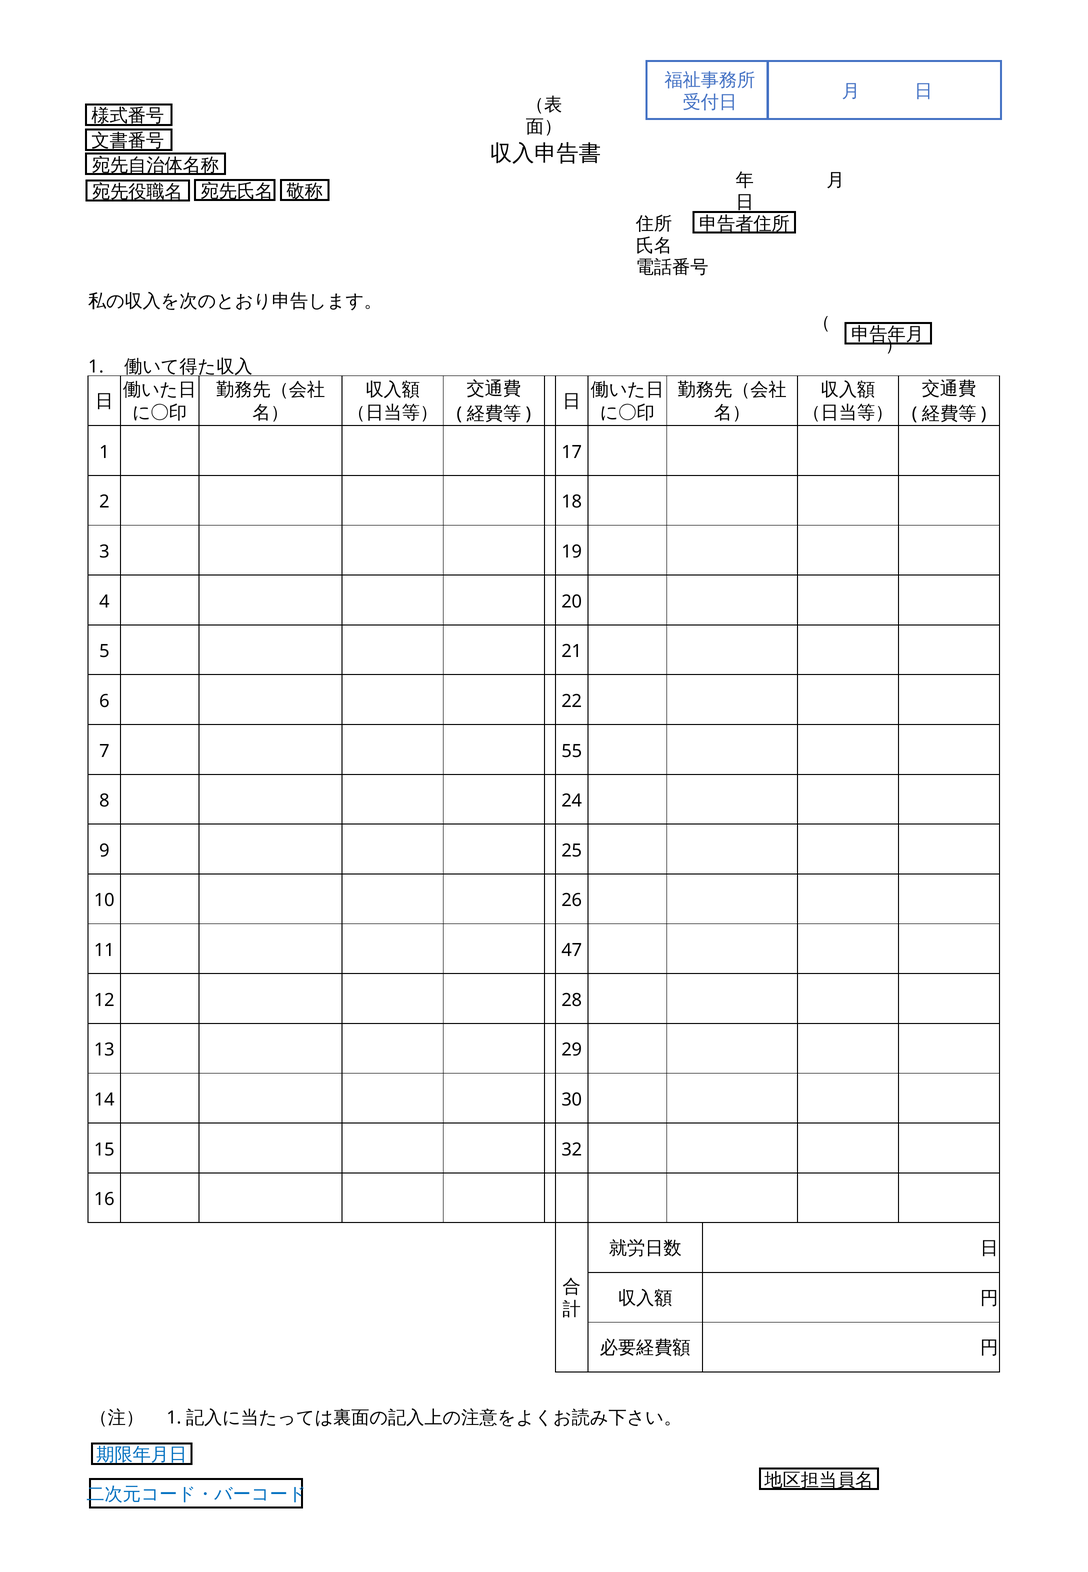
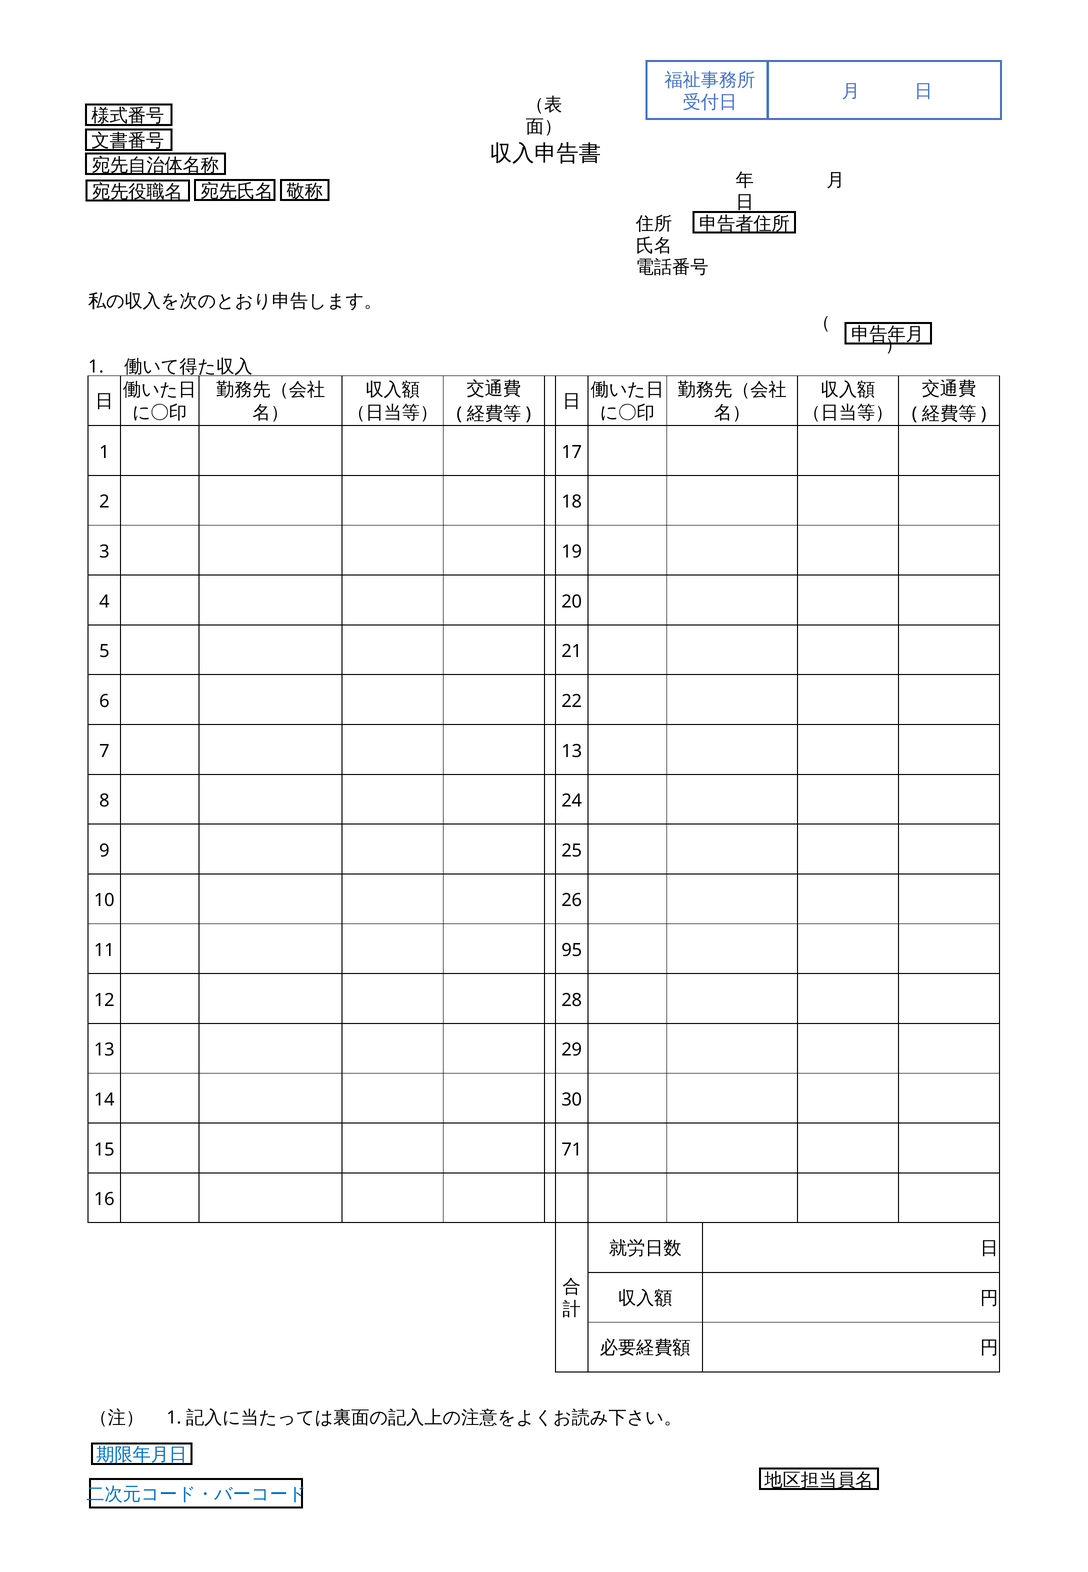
7 55: 55 -> 13
47: 47 -> 95
32: 32 -> 71
